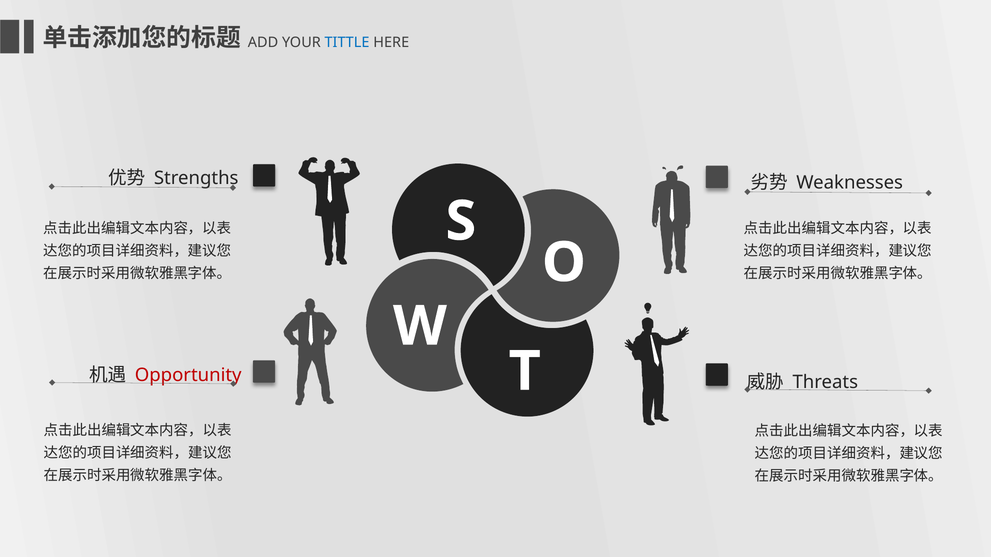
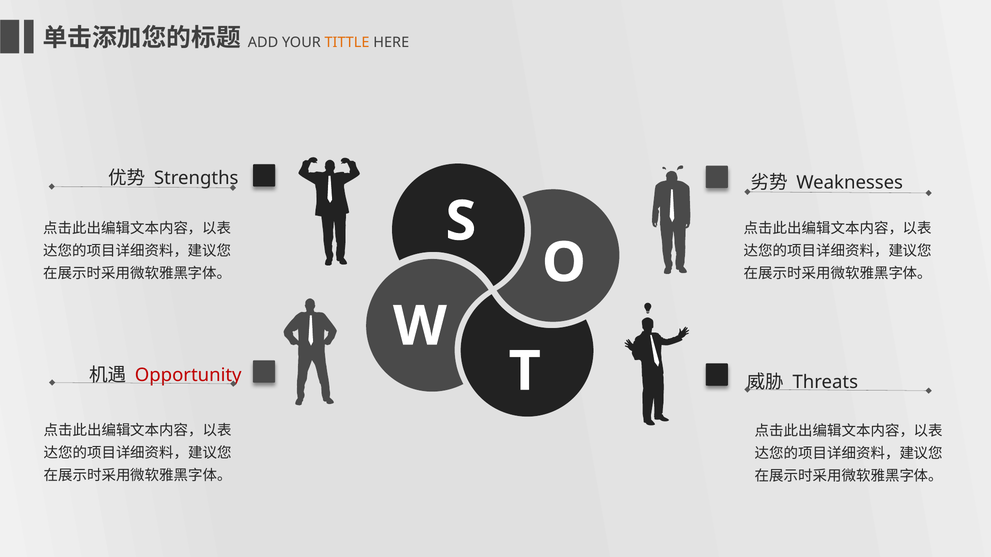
TITTLE colour: blue -> orange
